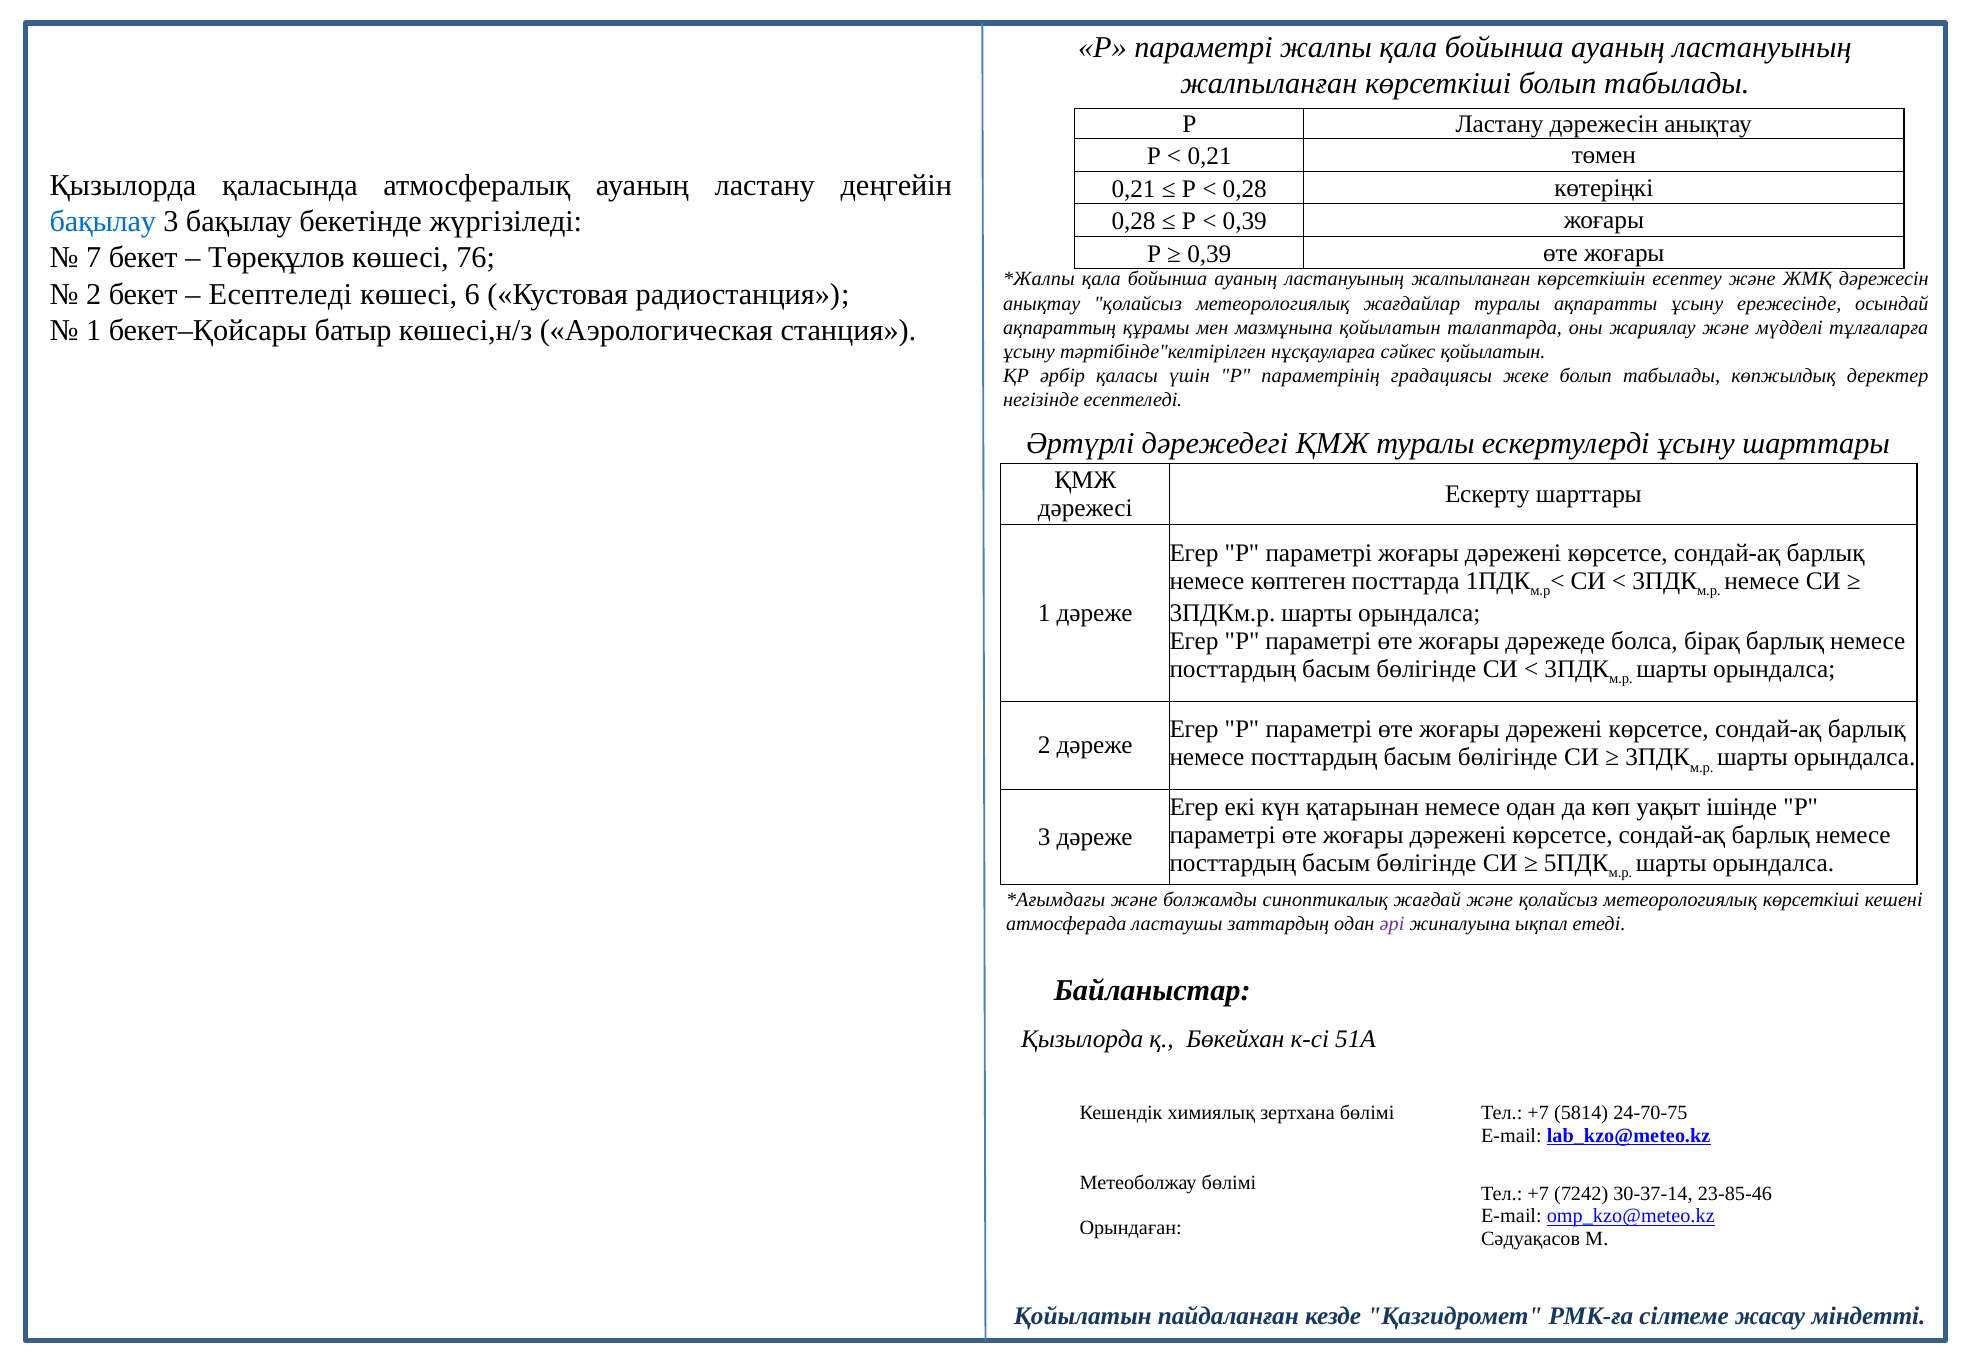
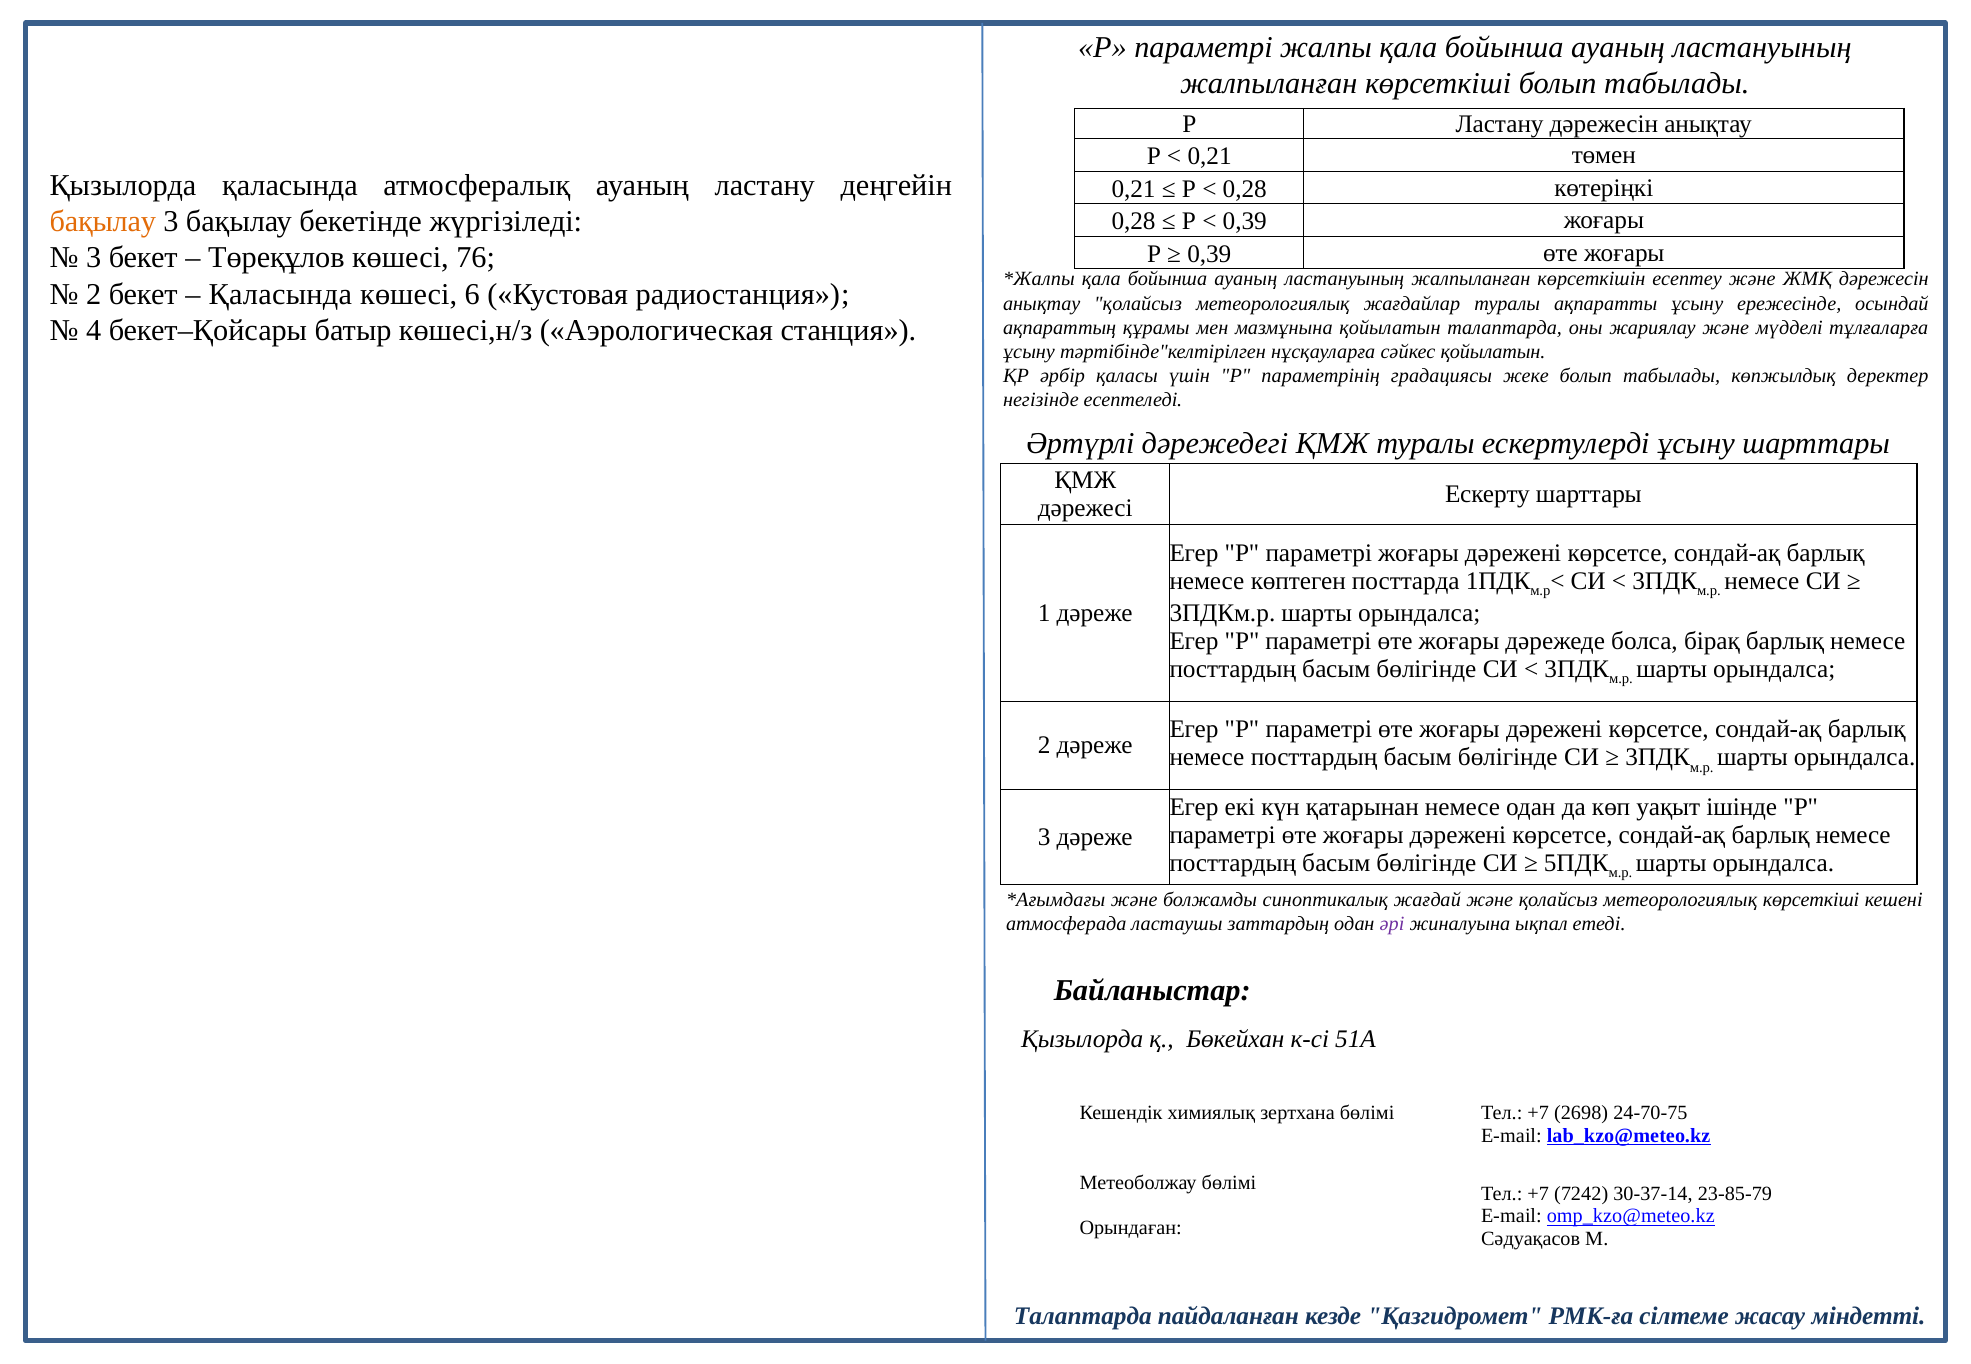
бақылау at (103, 222) colour: blue -> orange
7 at (94, 258): 7 -> 3
Есептеледі at (280, 294): Есептеледі -> Қаласында
1 at (94, 331): 1 -> 4
5814: 5814 -> 2698
23-85-46: 23-85-46 -> 23-85-79
Қойылатын at (1083, 1316): Қойылатын -> Талаптарда
